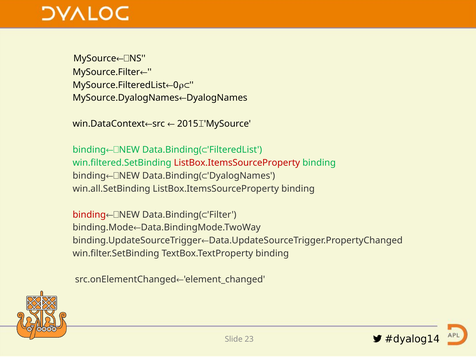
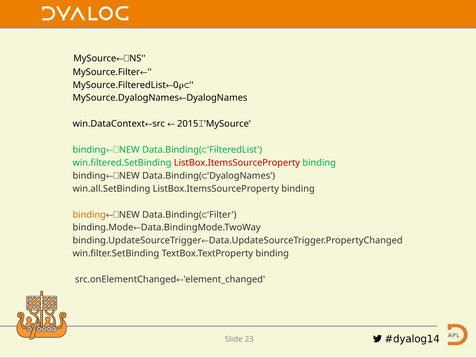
binding at (89, 215) colour: red -> orange
